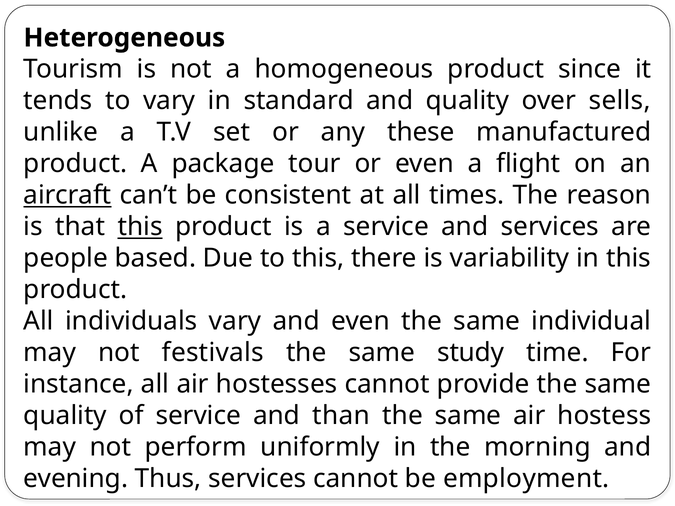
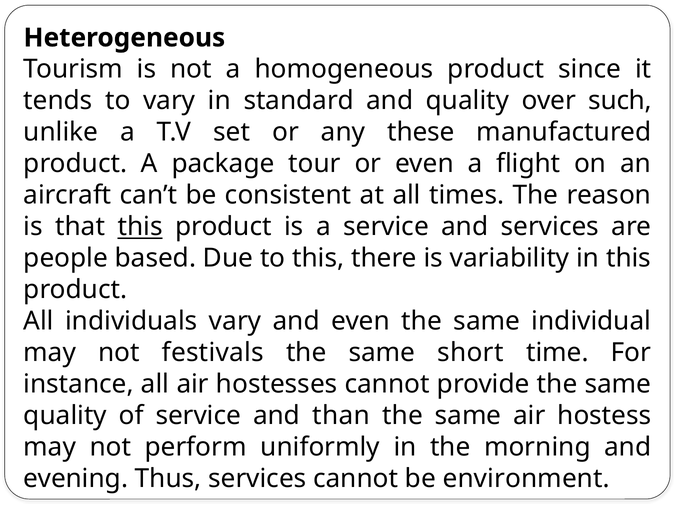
sells: sells -> such
aircraft underline: present -> none
study: study -> short
employment: employment -> environment
